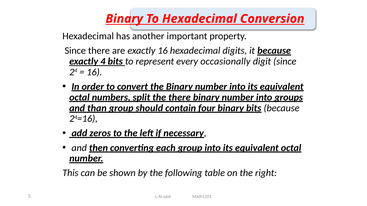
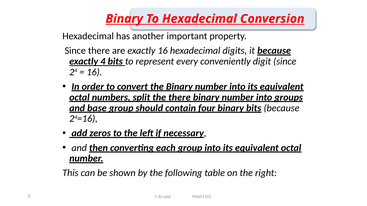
occasionally: occasionally -> conveniently
than: than -> base
